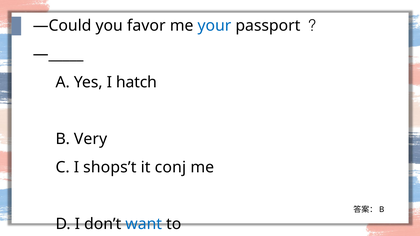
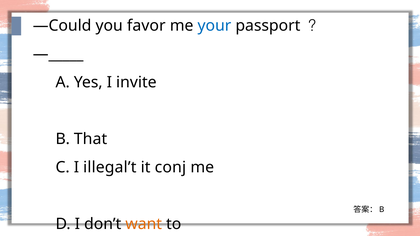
hatch: hatch -> invite
Very: Very -> That
shops’t: shops’t -> illegal’t
want colour: blue -> orange
